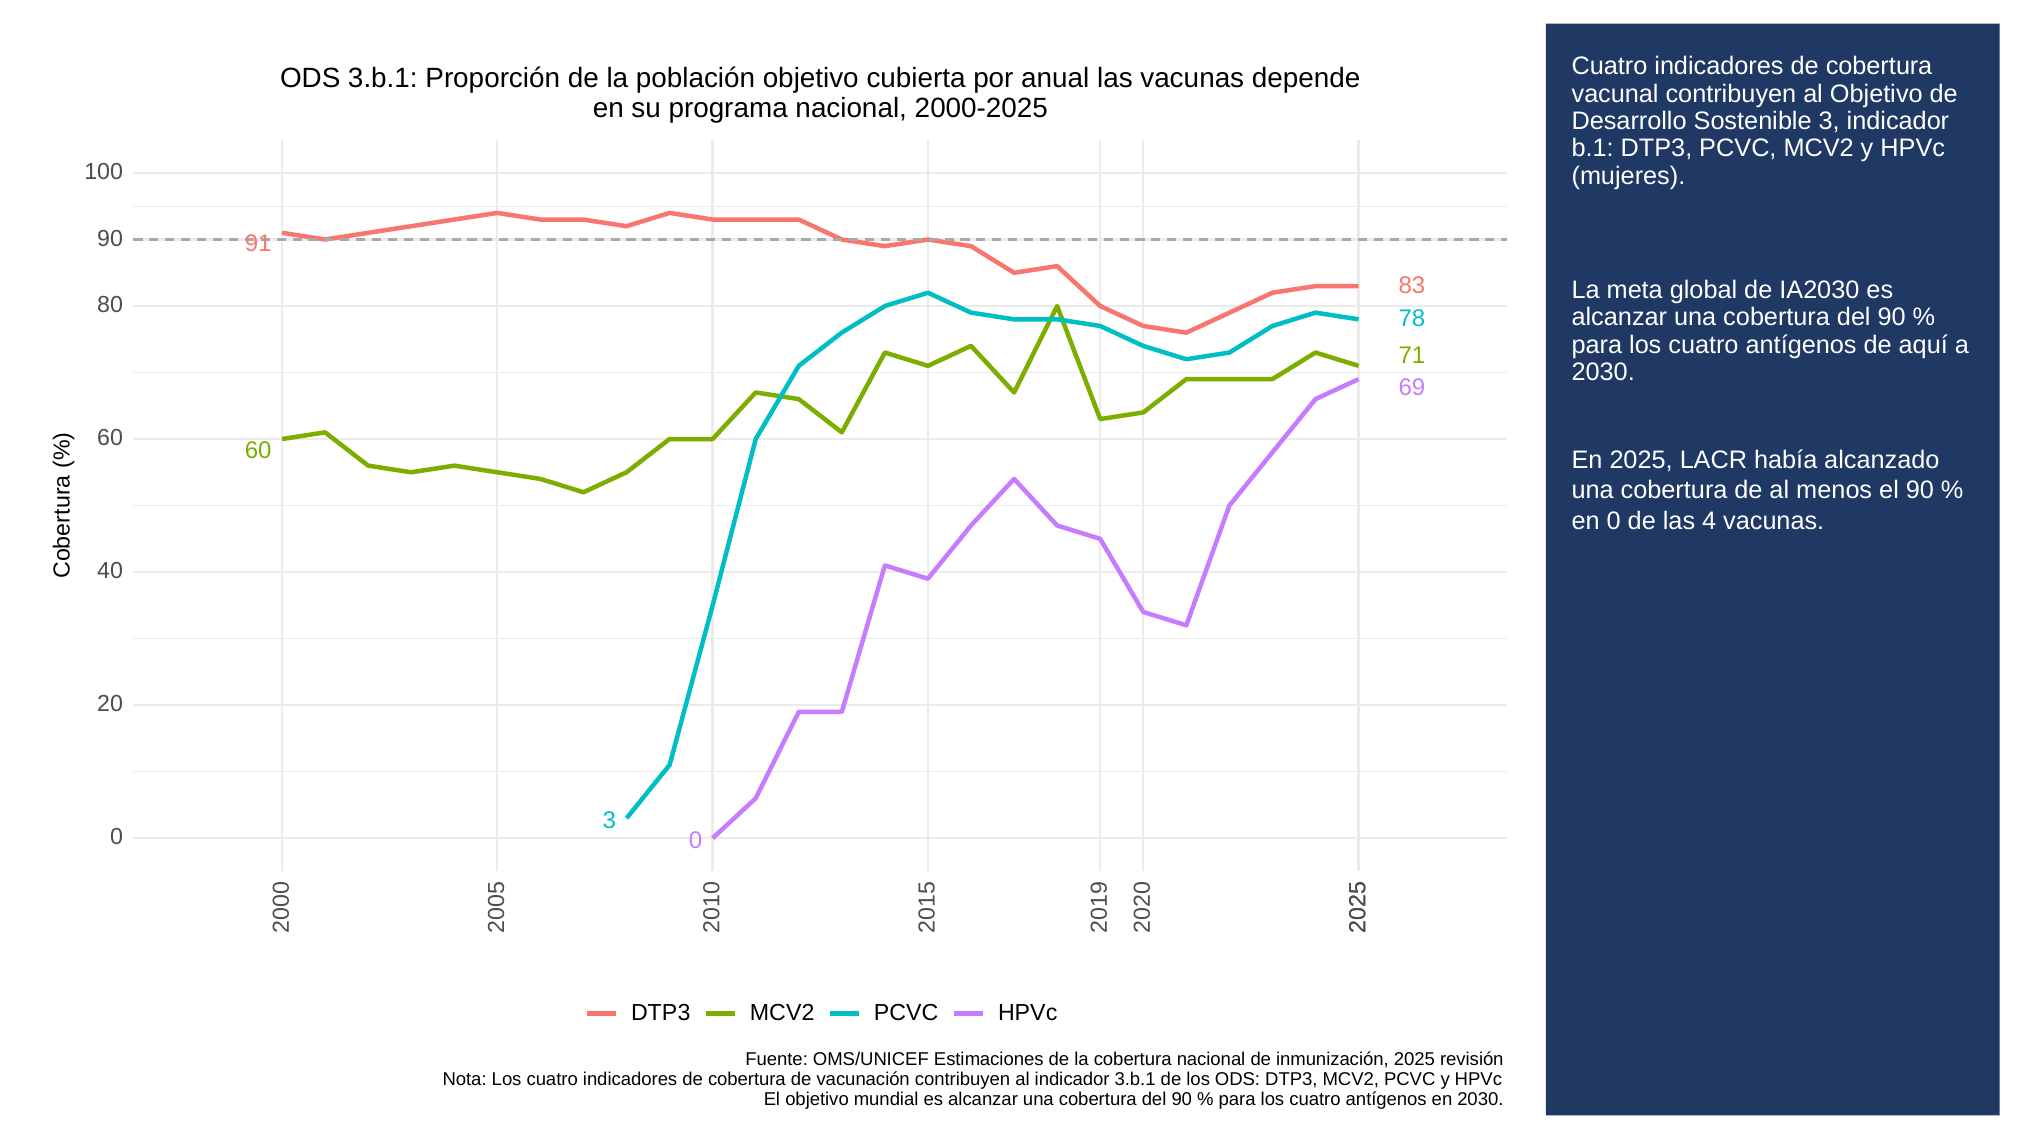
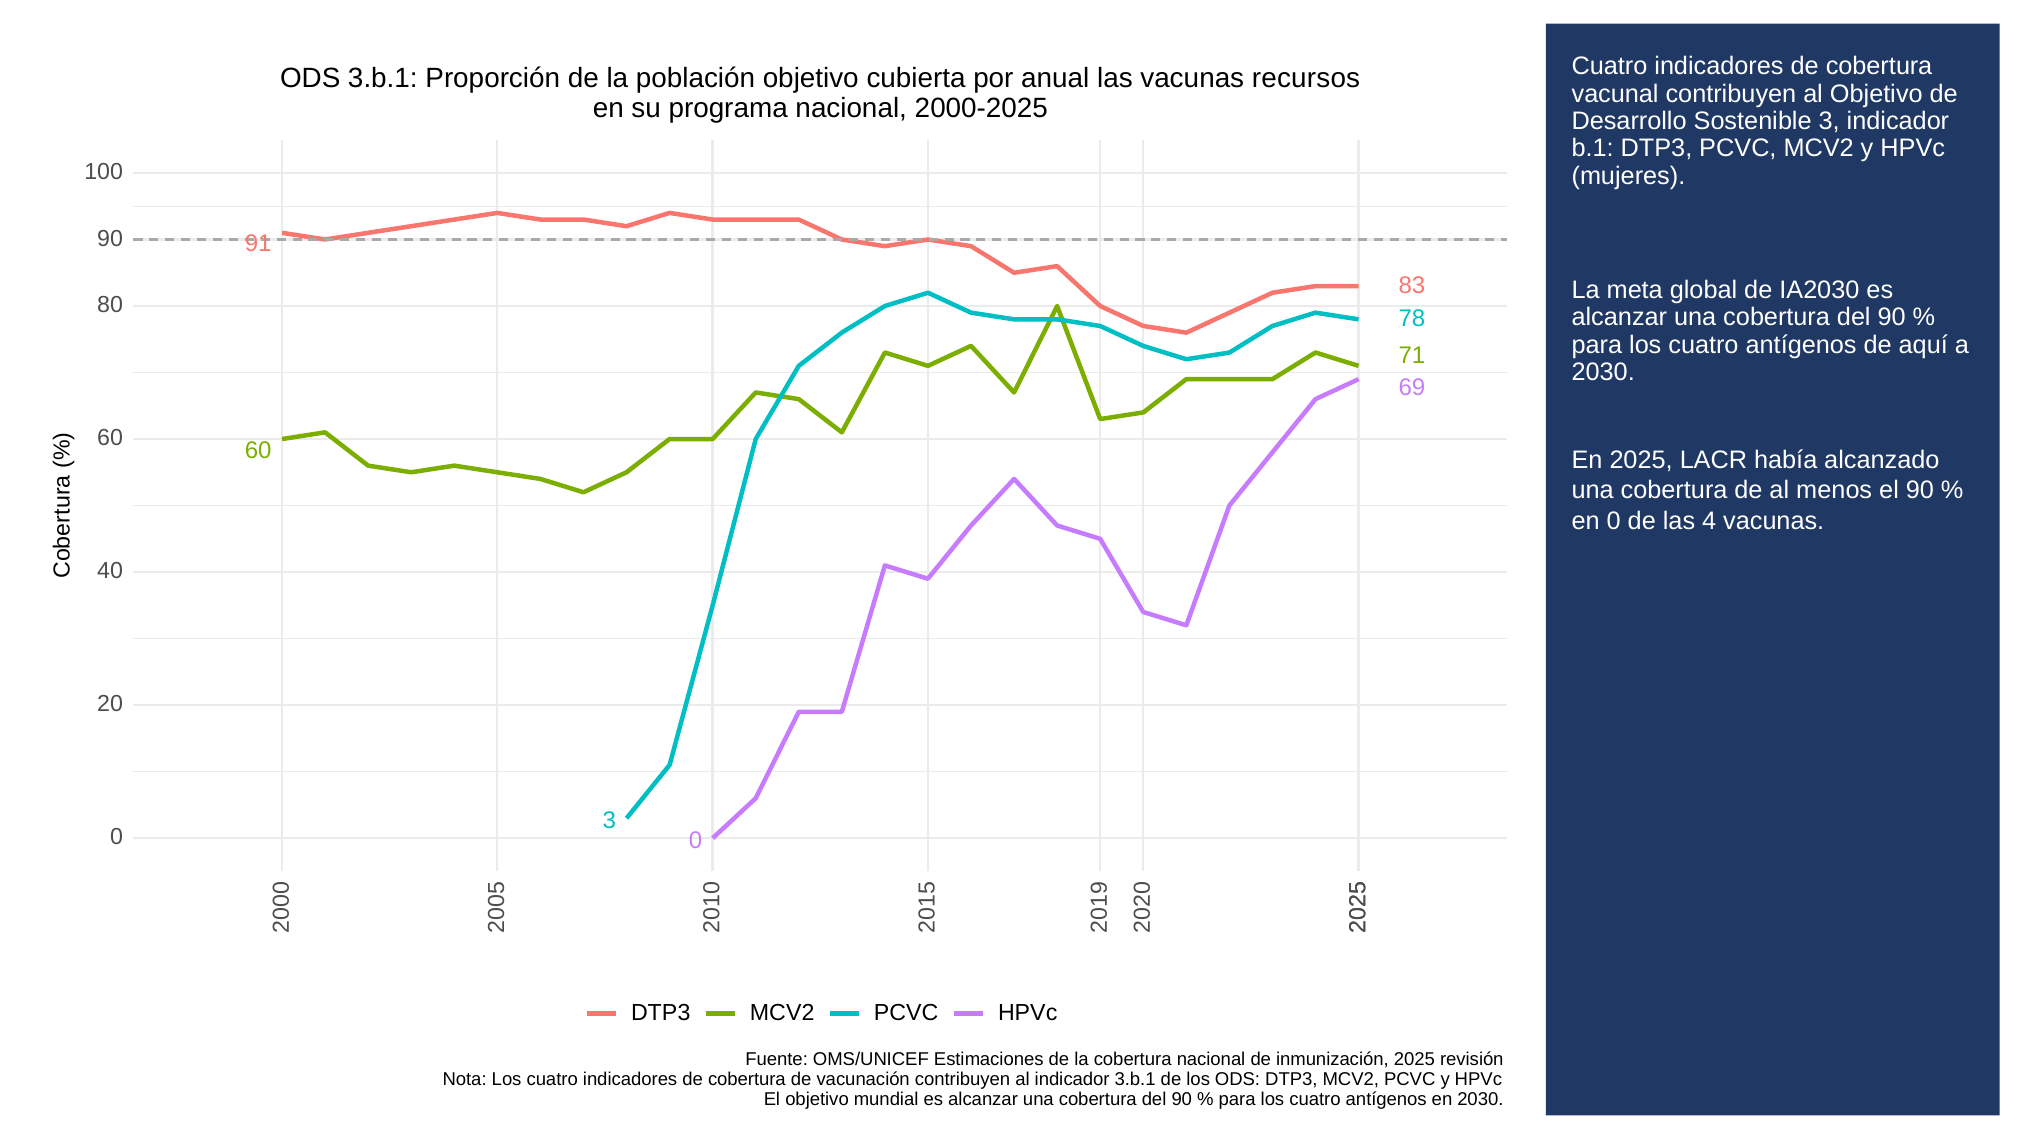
depende: depende -> recursos
